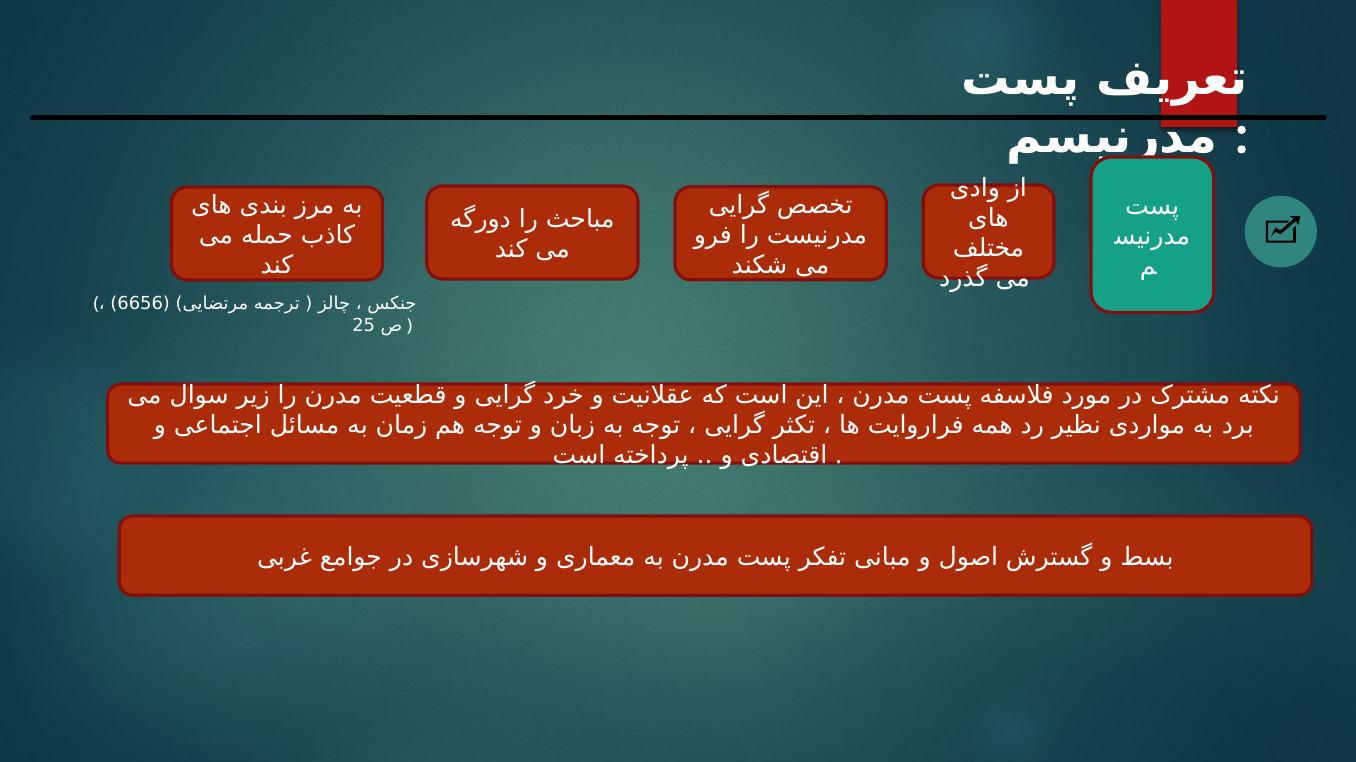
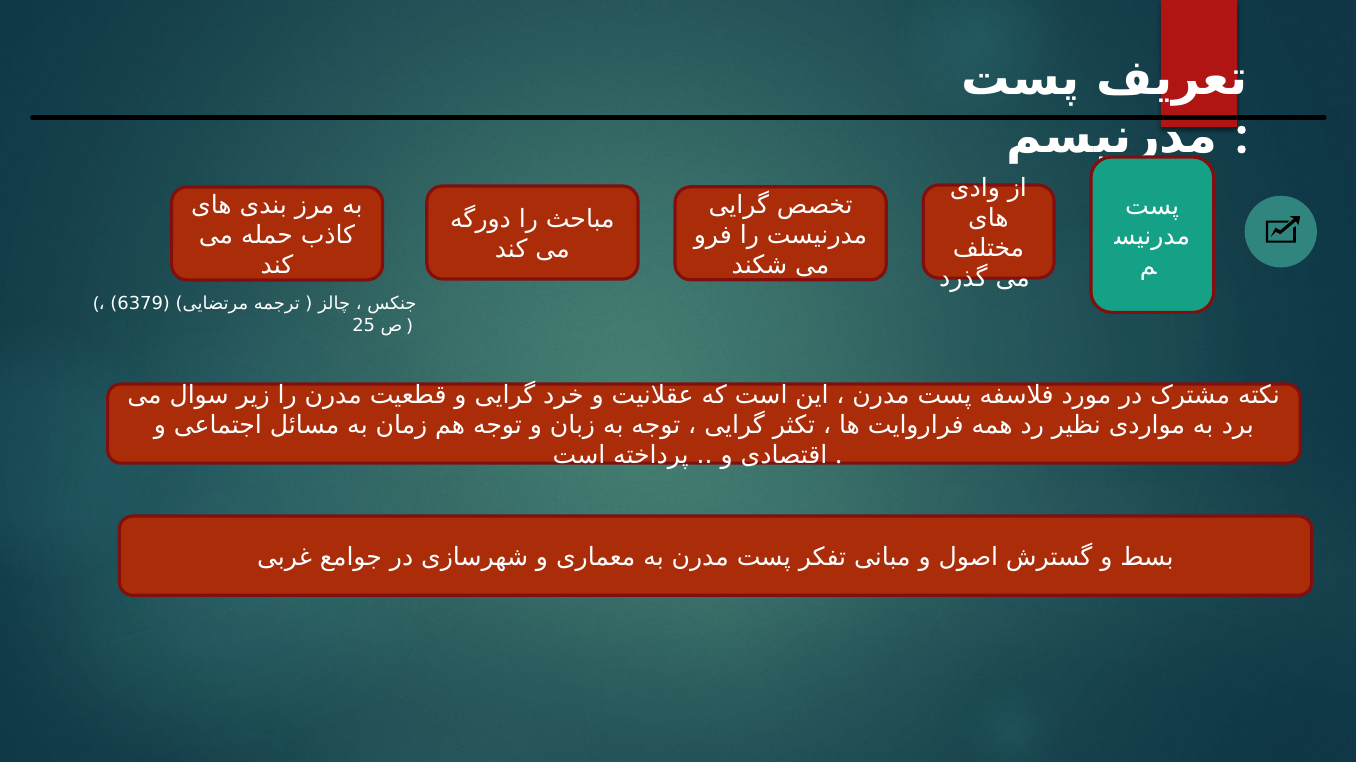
6656: 6656 -> 6379
